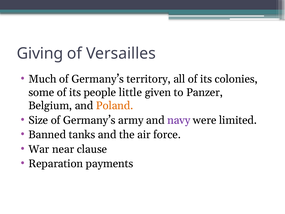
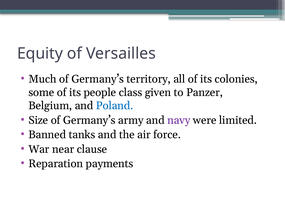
Giving: Giving -> Equity
little: little -> class
Poland colour: orange -> blue
